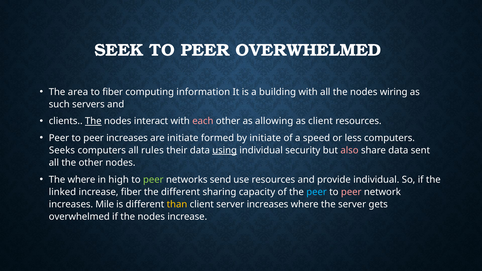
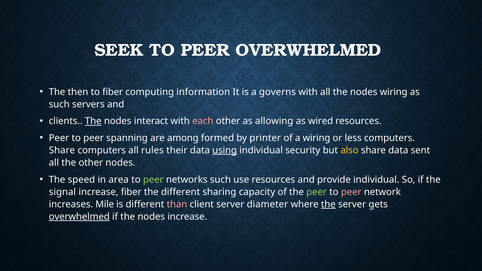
area: area -> then
building: building -> governs
as client: client -> wired
peer increases: increases -> spanning
are initiate: initiate -> among
by initiate: initiate -> printer
a speed: speed -> wiring
Seeks at (62, 150): Seeks -> Share
also colour: pink -> yellow
The where: where -> speed
high: high -> area
networks send: send -> such
linked: linked -> signal
peer at (317, 192) colour: light blue -> light green
than colour: yellow -> pink
server increases: increases -> diameter
the at (328, 204) underline: none -> present
overwhelmed at (79, 217) underline: none -> present
